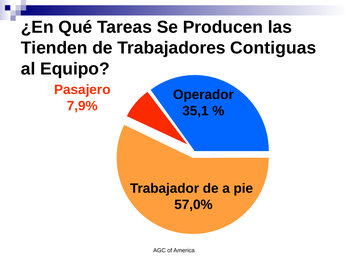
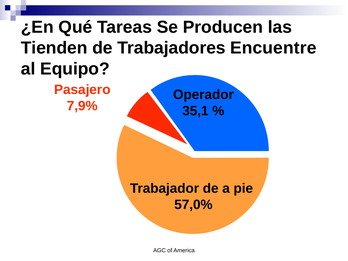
Contiguas: Contiguas -> Encuentre
